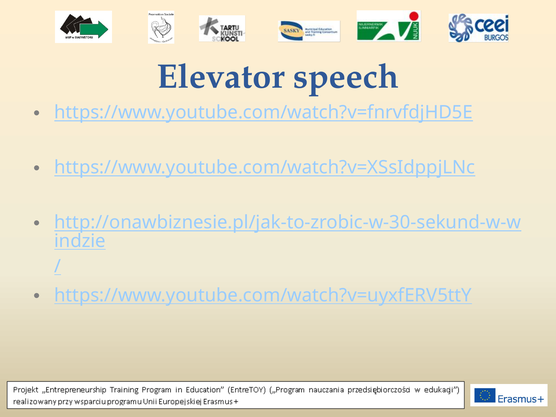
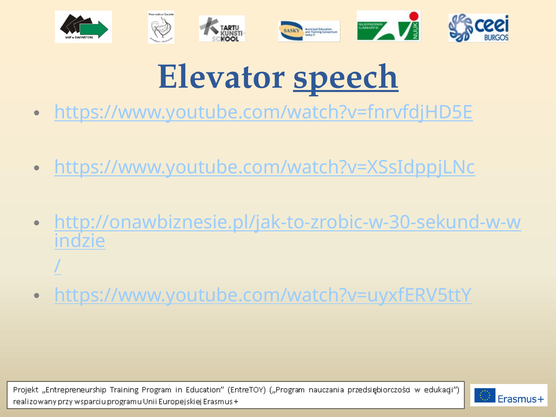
speech underline: none -> present
